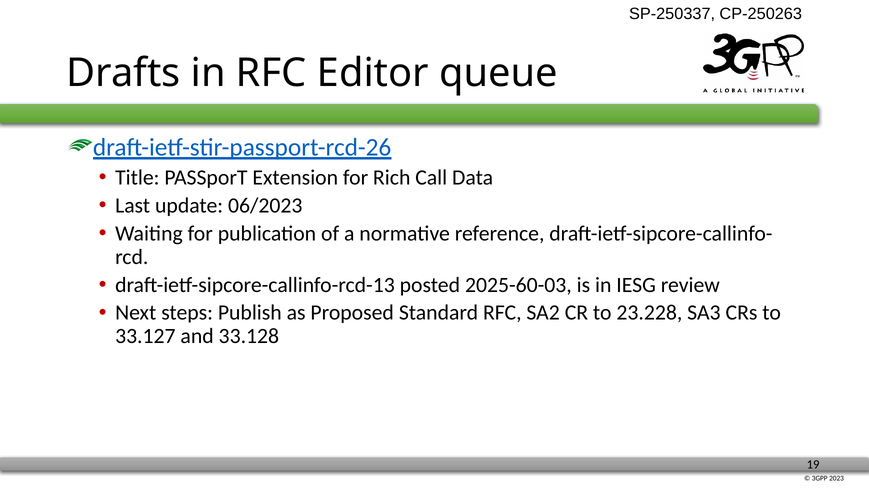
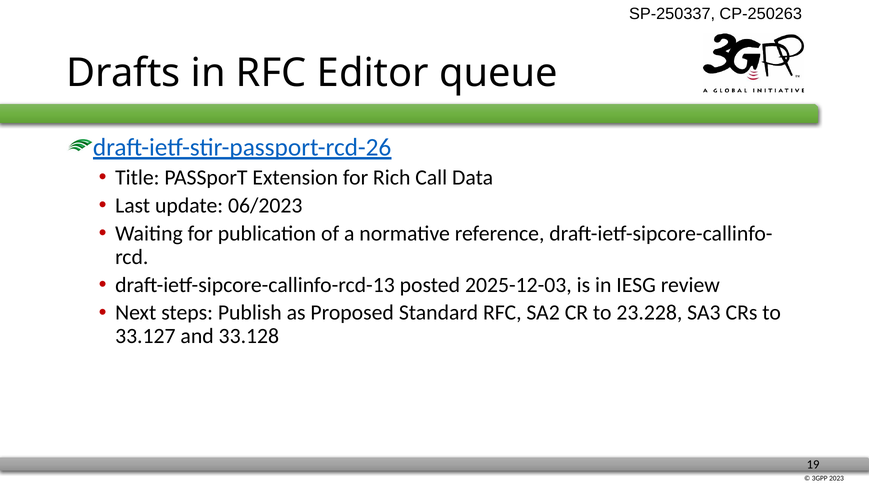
2025-60-03: 2025-60-03 -> 2025-12-03
